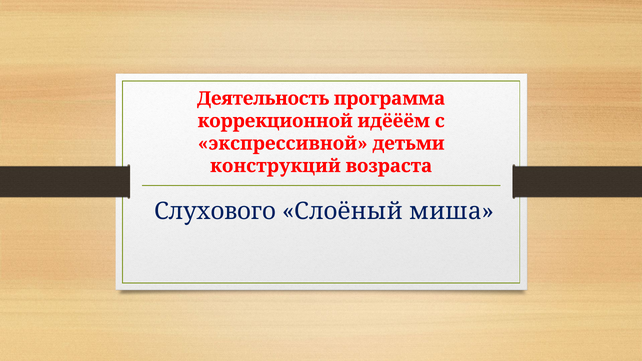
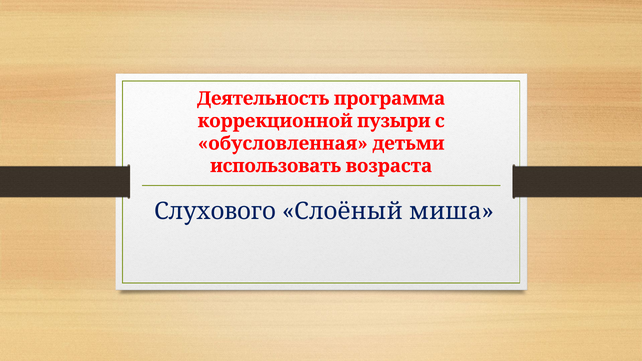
идёёём: идёёём -> пузыри
экспрессивной: экспрессивной -> обусловленная
конструкций: конструкций -> использовать
